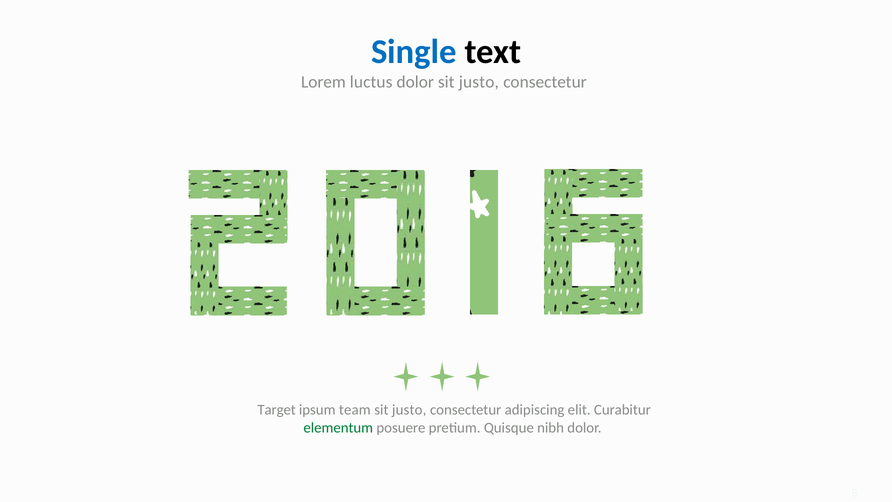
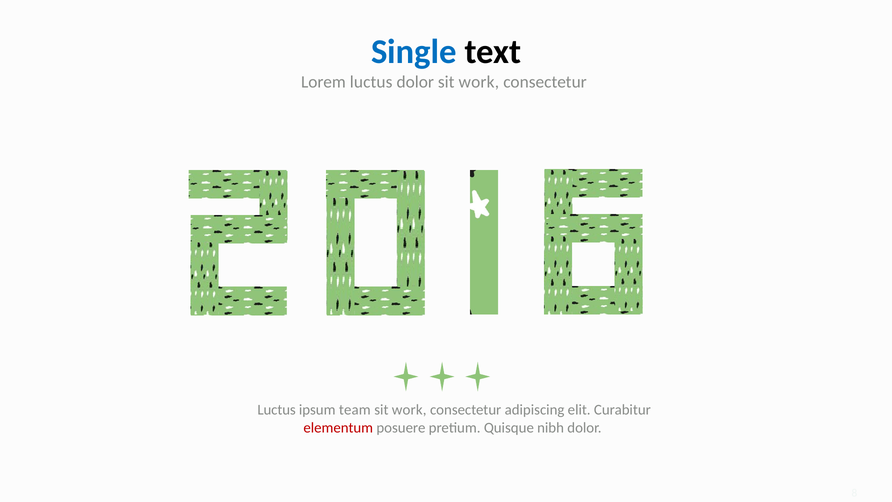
dolor sit justo: justo -> work
Target at (277, 410): Target -> Luctus
justo at (409, 410): justo -> work
elementum colour: green -> red
